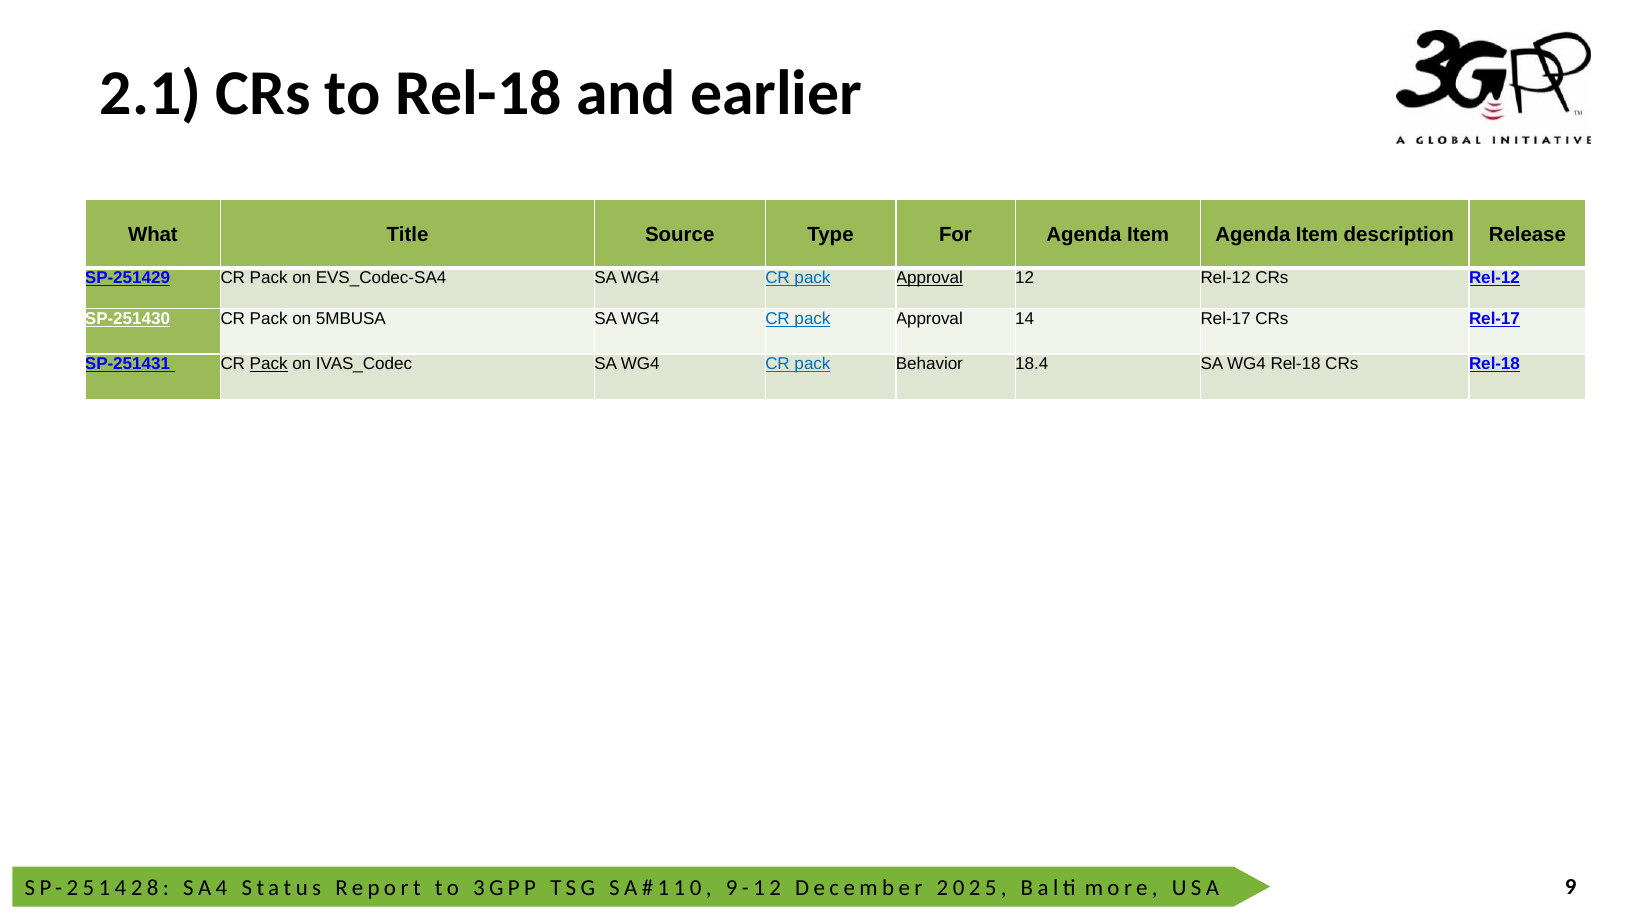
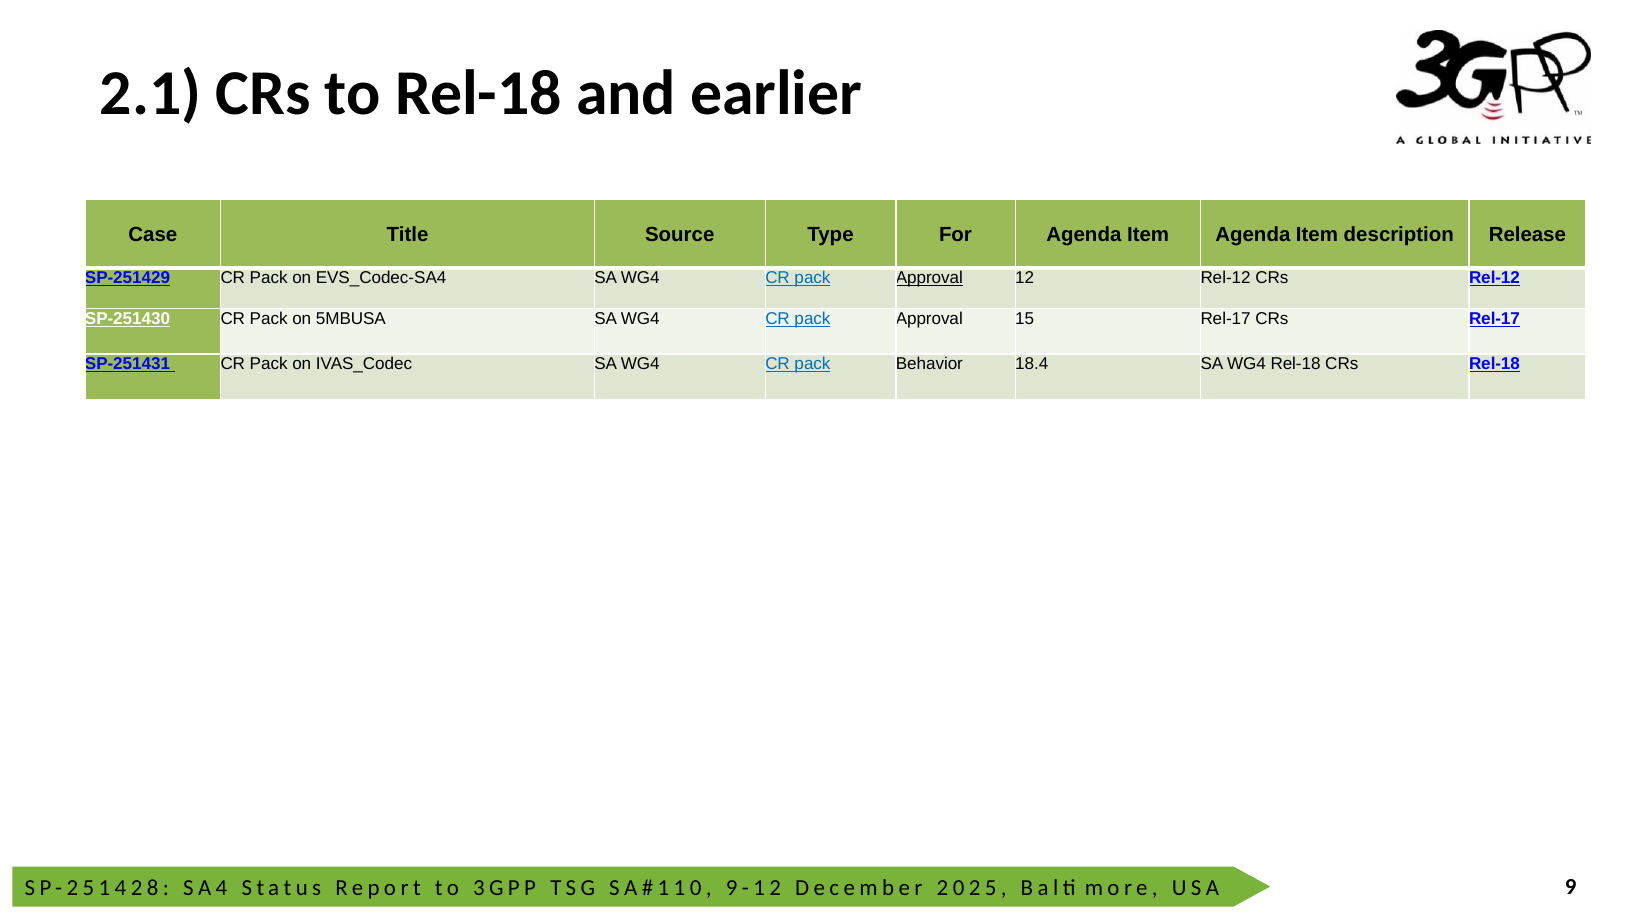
What: What -> Case
14: 14 -> 15
Pack at (269, 364) underline: present -> none
